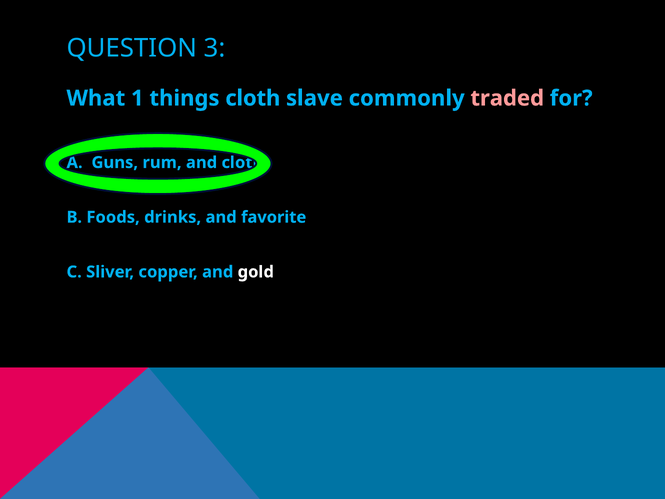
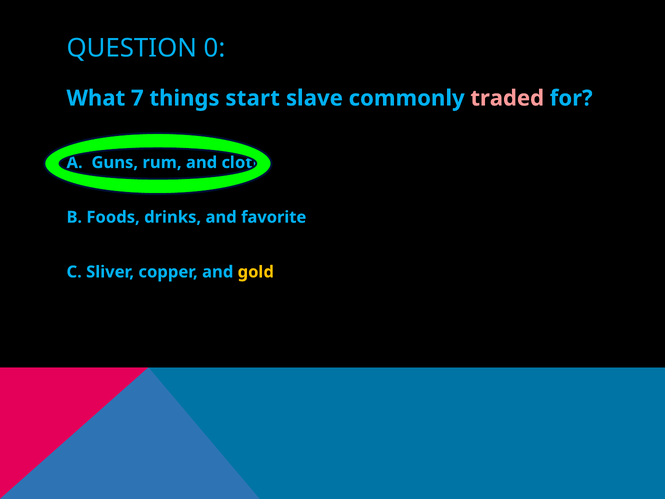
3: 3 -> 0
1: 1 -> 7
things cloth: cloth -> start
gold colour: white -> yellow
